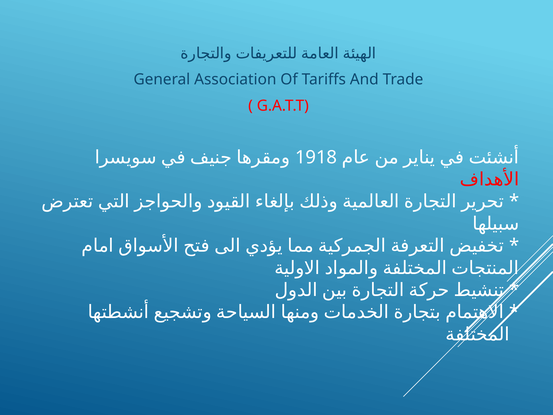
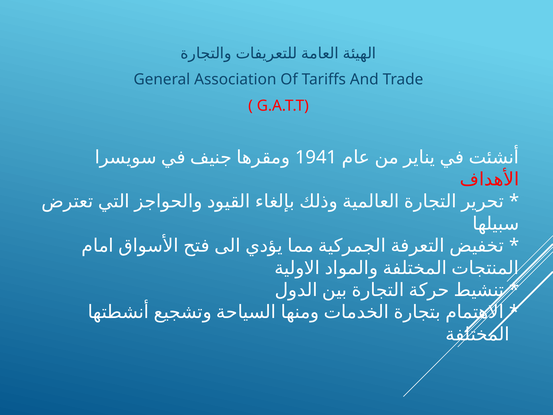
1918: 1918 -> 1941
